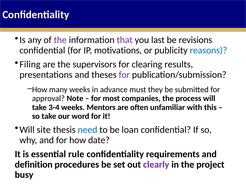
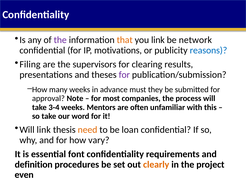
that colour: purple -> orange
you last: last -> link
revisions: revisions -> network
Will site: site -> link
need colour: blue -> orange
date: date -> vary
rule: rule -> font
clearly colour: purple -> orange
busy: busy -> even
